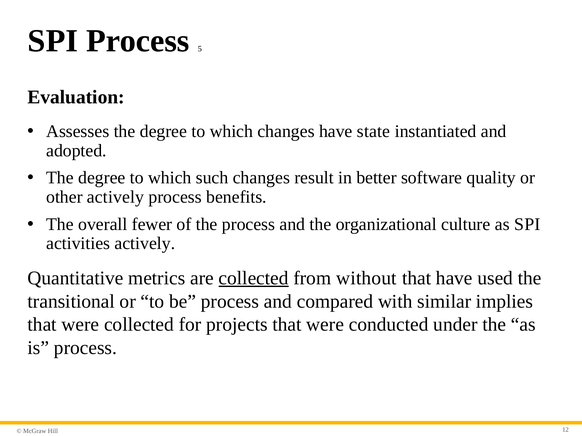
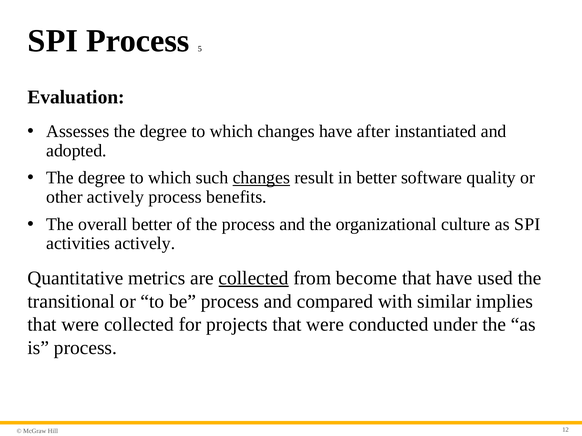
state: state -> after
changes at (261, 178) underline: none -> present
overall fewer: fewer -> better
without: without -> become
